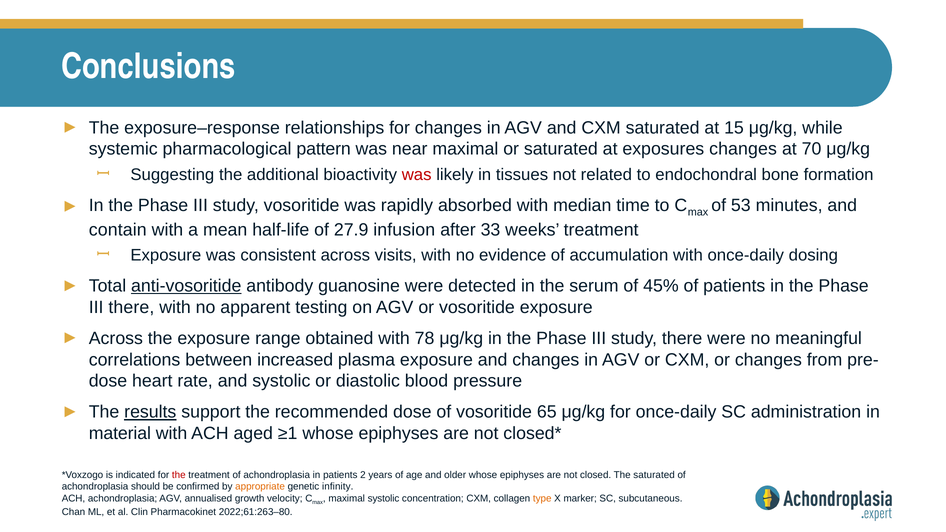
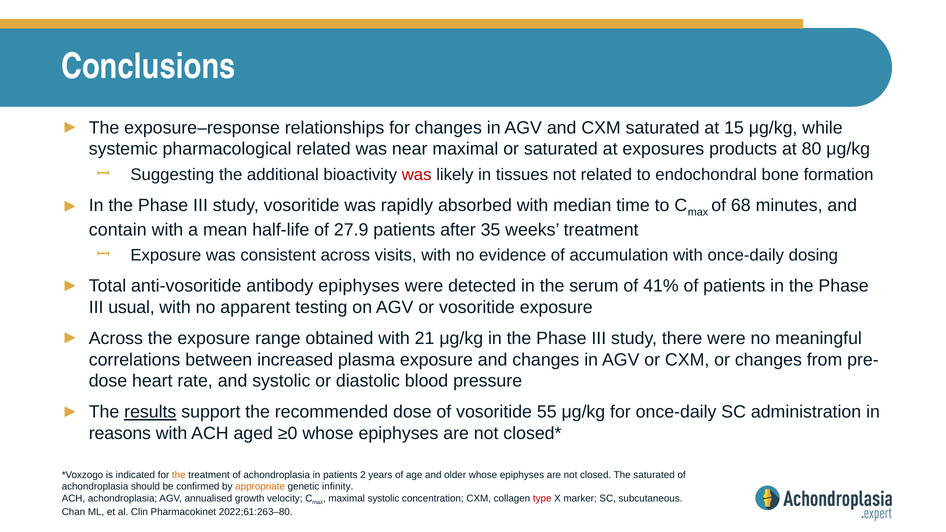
pharmacological pattern: pattern -> related
exposures changes: changes -> products
70: 70 -> 80
53: 53 -> 68
27.9 infusion: infusion -> patients
33: 33 -> 35
anti-vosoritide underline: present -> none
antibody guanosine: guanosine -> epiphyses
45%: 45% -> 41%
III there: there -> usual
78: 78 -> 21
65: 65 -> 55
material: material -> reasons
≥1: ≥1 -> ≥0
the at (179, 475) colour: red -> orange
type colour: orange -> red
